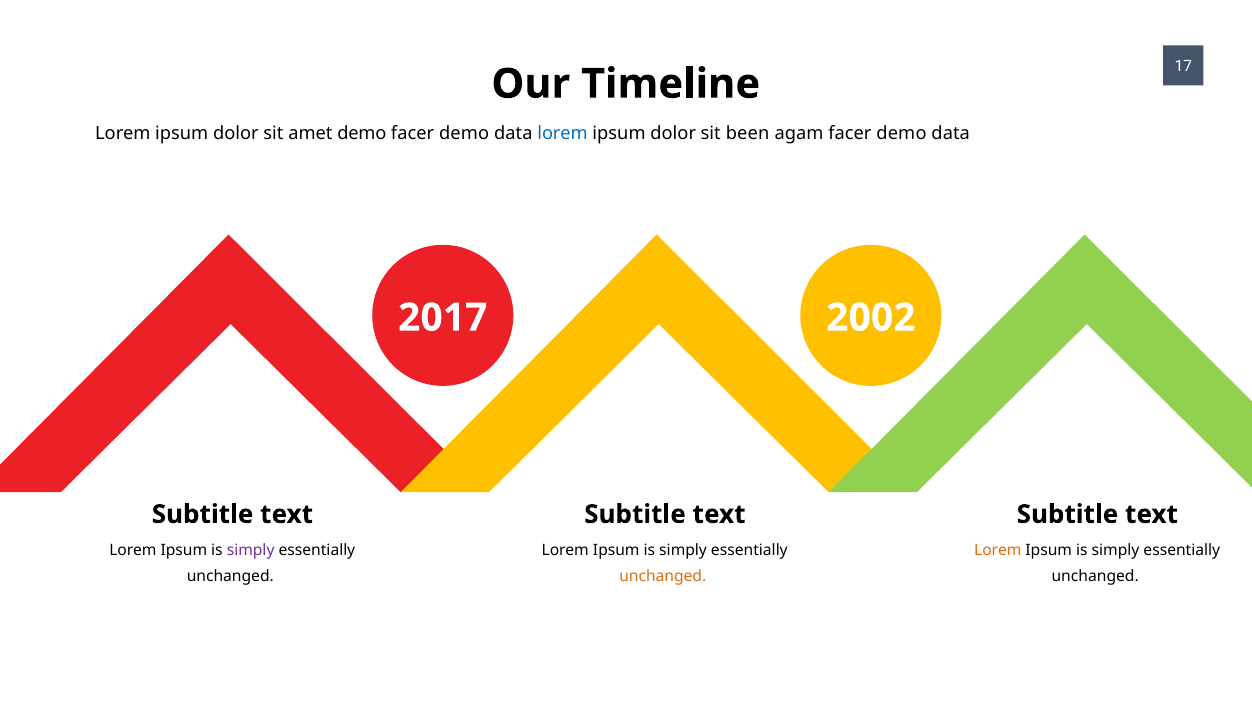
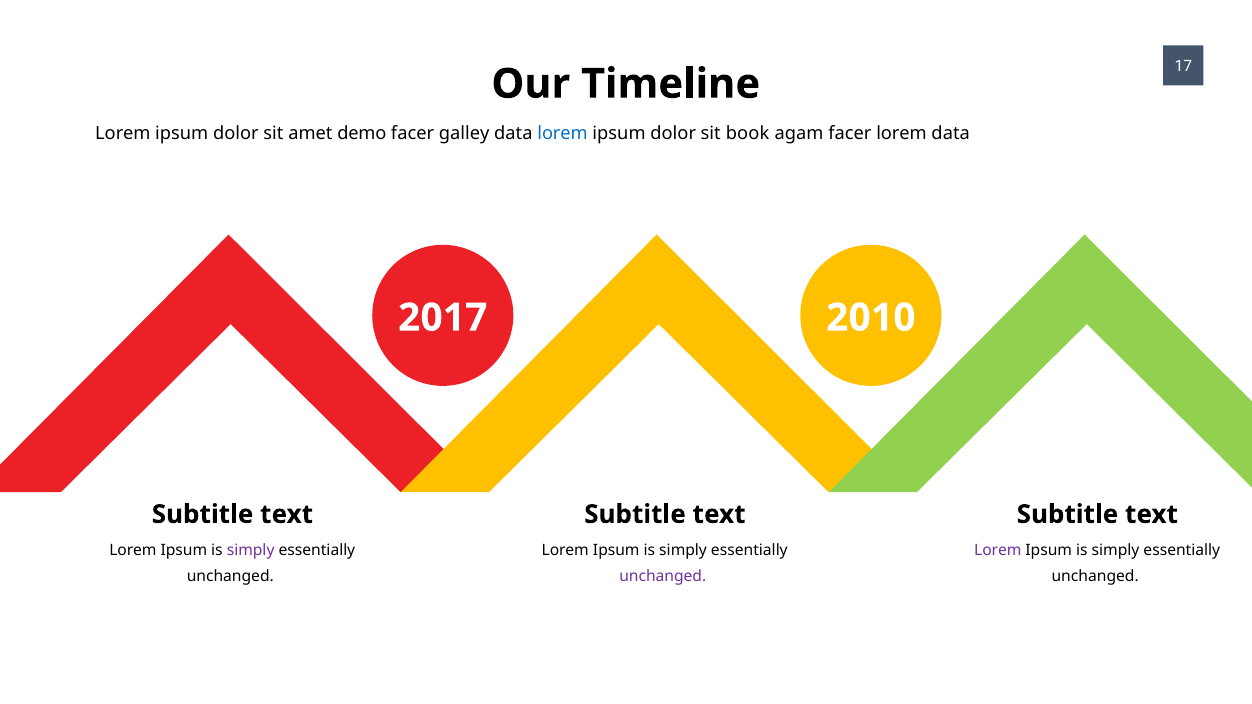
demo at (464, 133): demo -> galley
been: been -> book
agam facer demo: demo -> lorem
2002: 2002 -> 2010
Lorem at (998, 551) colour: orange -> purple
unchanged at (663, 577) colour: orange -> purple
